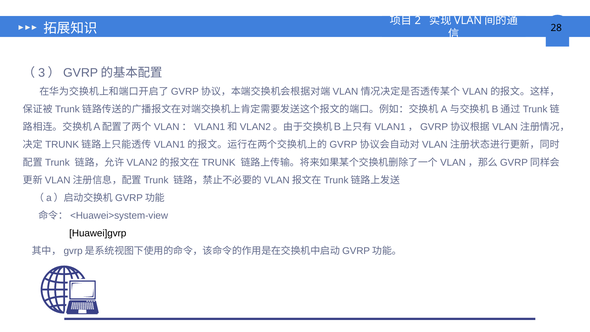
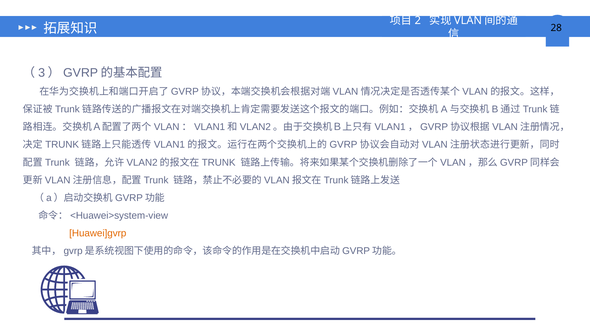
Huawei]gvrp colour: black -> orange
